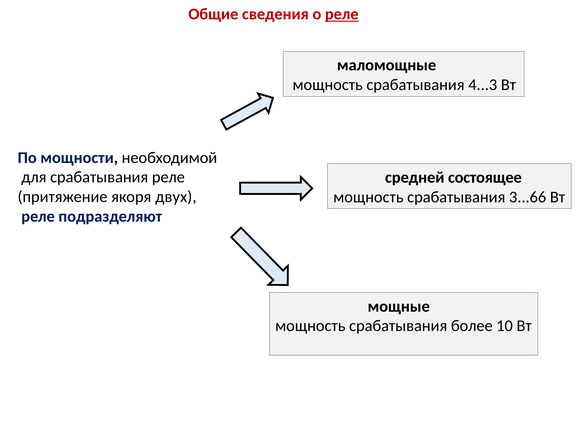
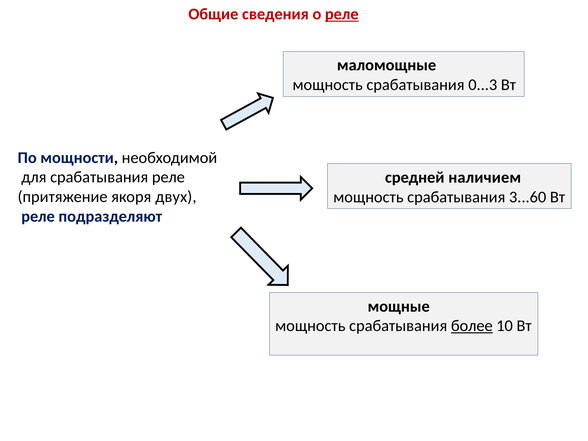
4...3: 4...3 -> 0...3
состоящее: состоящее -> наличием
3...66: 3...66 -> 3...60
более underline: none -> present
